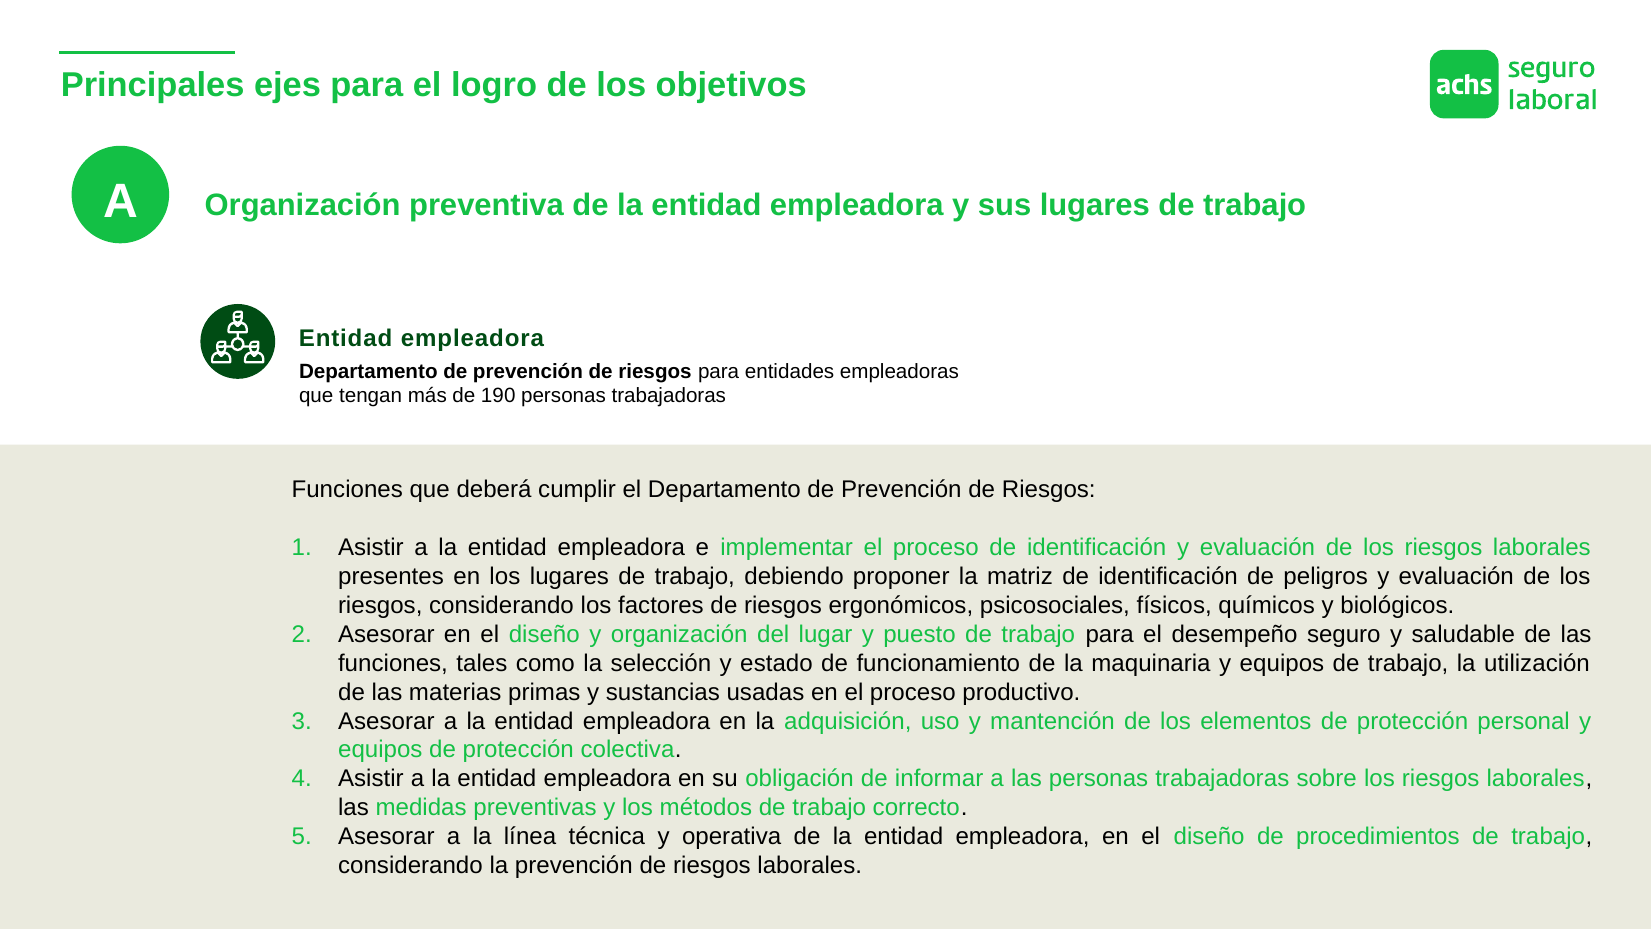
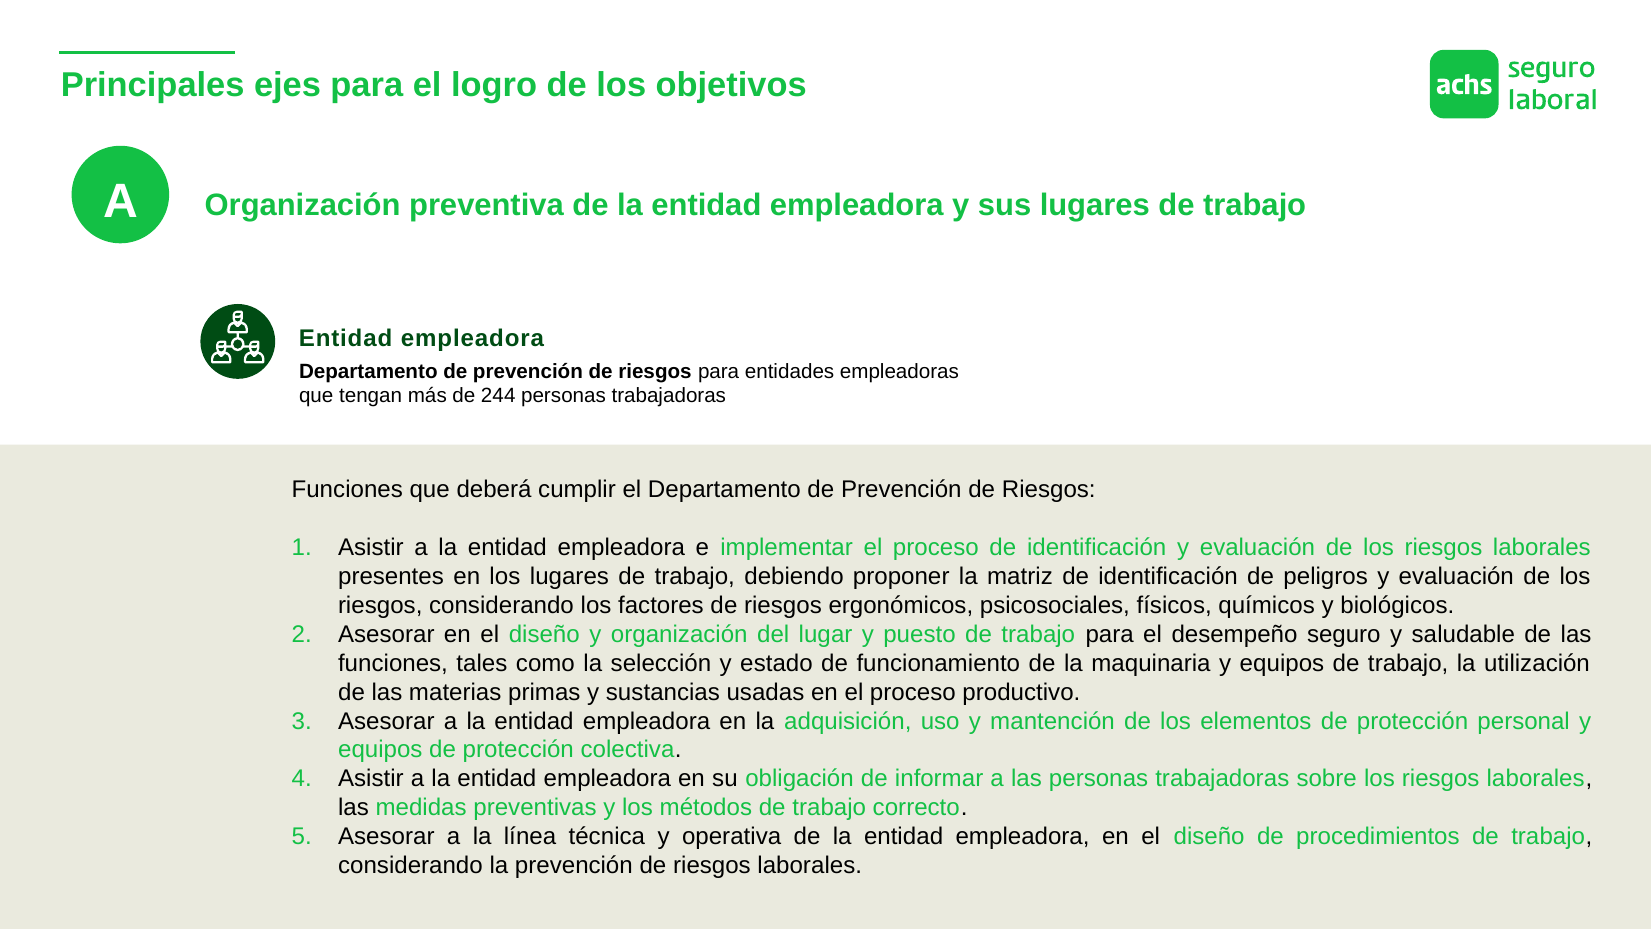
190: 190 -> 244
